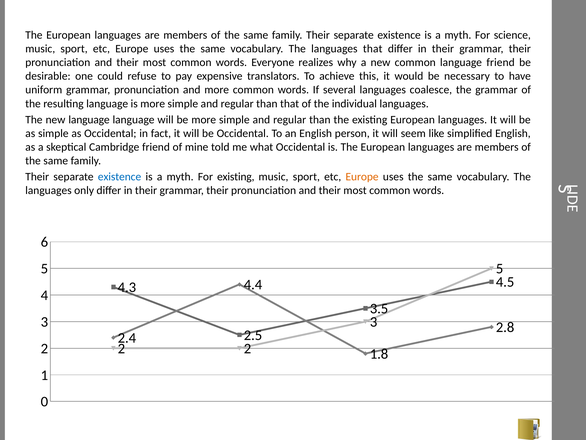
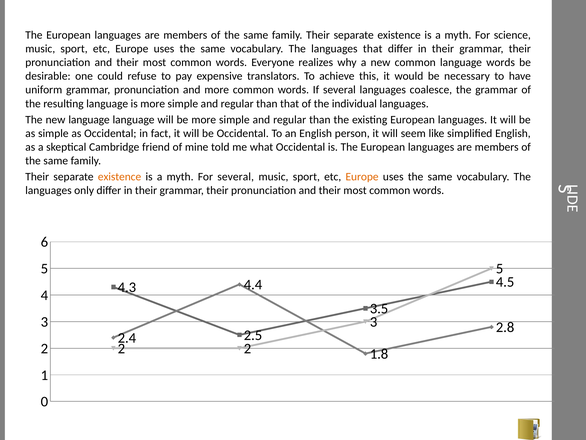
language friend: friend -> words
existence at (120, 177) colour: blue -> orange
For existing: existing -> several
